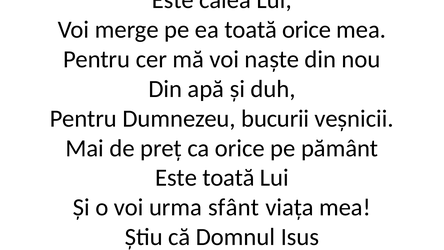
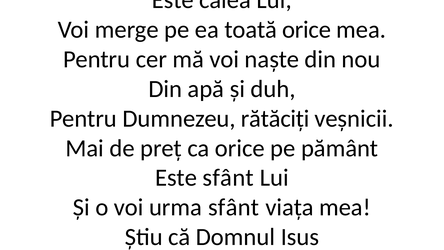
bucurii: bucurii -> rătăciți
Este toată: toată -> sfânt
